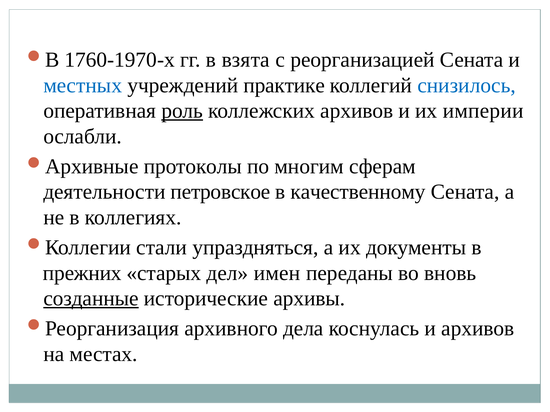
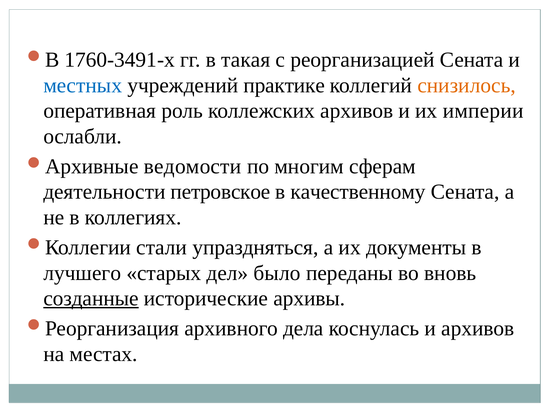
1760-1970-х: 1760-1970-х -> 1760-3491-х
взята: взята -> такая
снизилось colour: blue -> orange
роль underline: present -> none
протоколы: протоколы -> ведомости
прежних: прежних -> лучшего
имен: имен -> было
